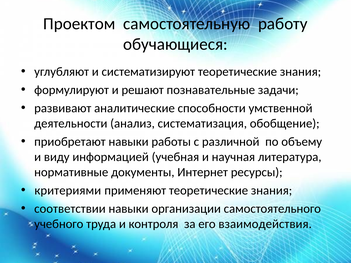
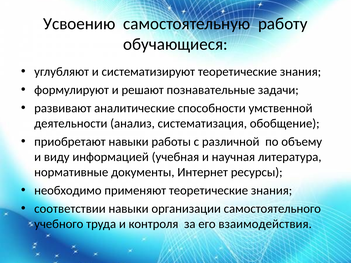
Проектом: Проектом -> Усвоению
критериями: критериями -> необходимо
